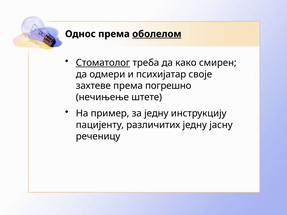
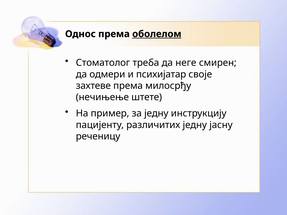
Стоматолог underline: present -> none
како: како -> неге
погрешно: погрешно -> милосрђу
